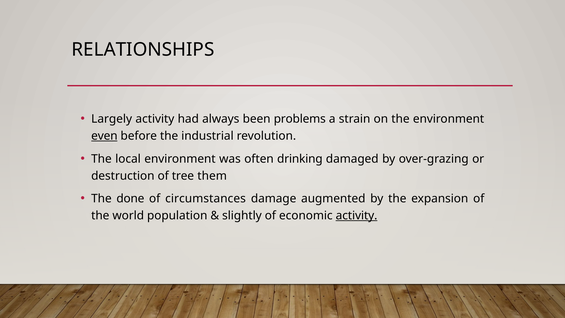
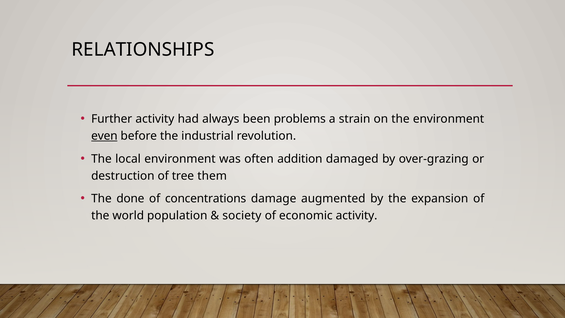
Largely: Largely -> Further
drinking: drinking -> addition
circumstances: circumstances -> concentrations
slightly: slightly -> society
activity at (357, 216) underline: present -> none
